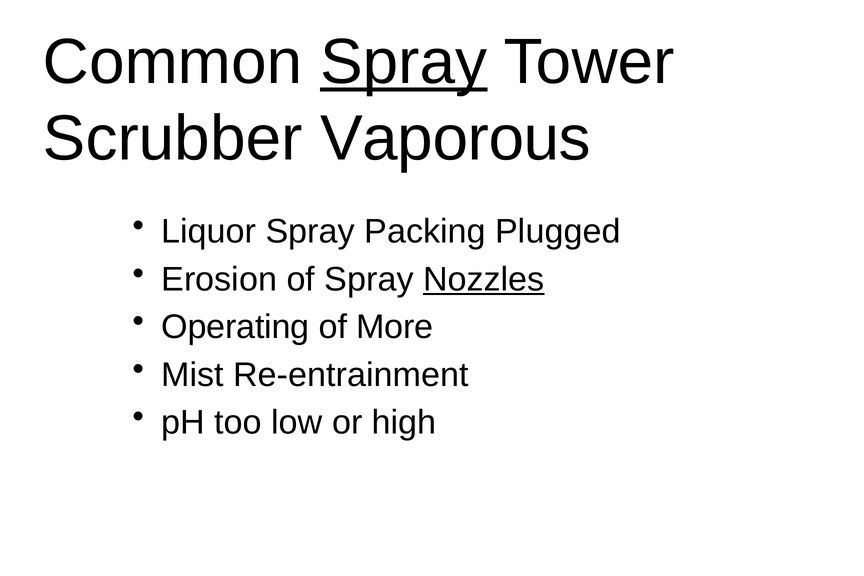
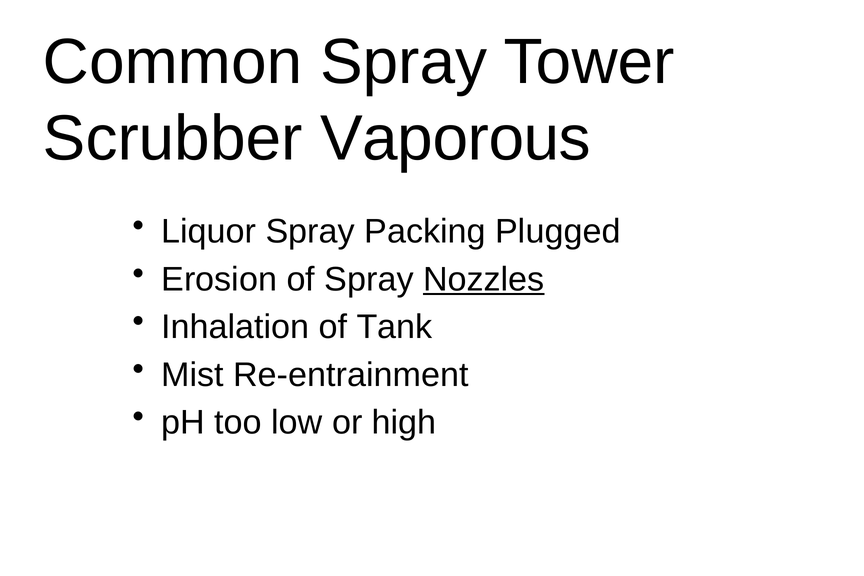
Spray at (404, 62) underline: present -> none
Operating: Operating -> Inhalation
More: More -> Tank
